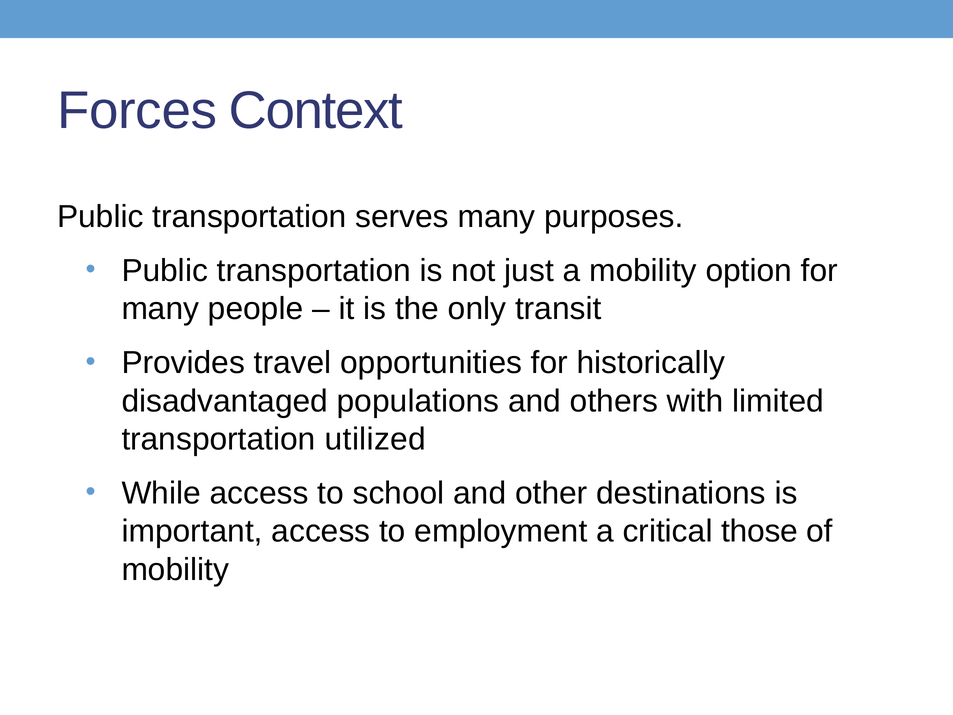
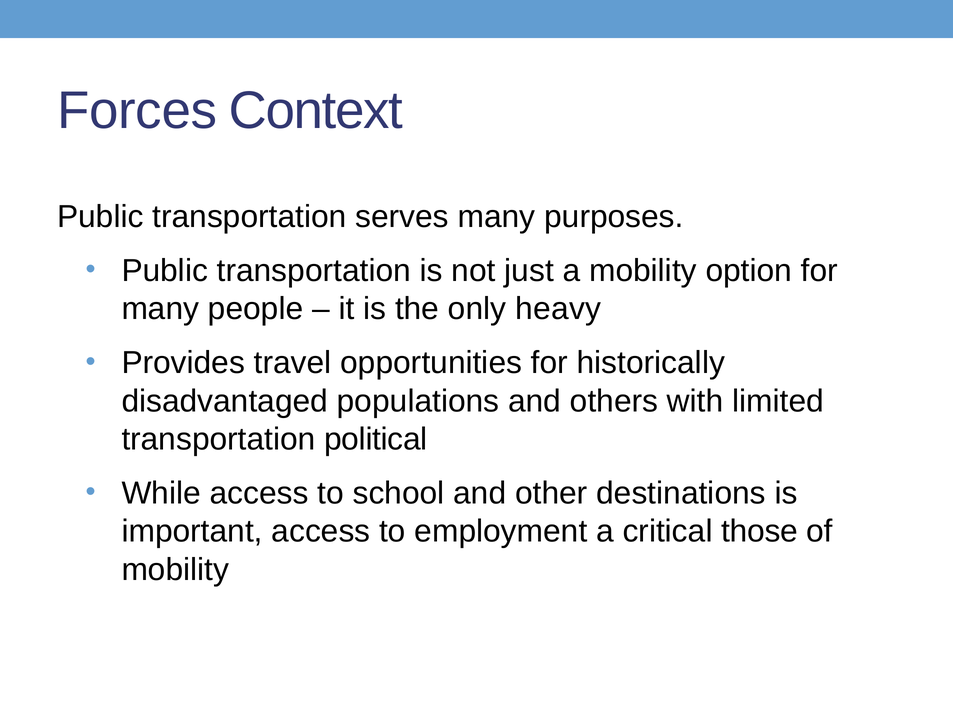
transit: transit -> heavy
utilized: utilized -> political
